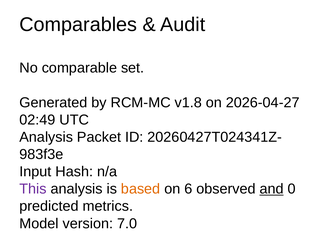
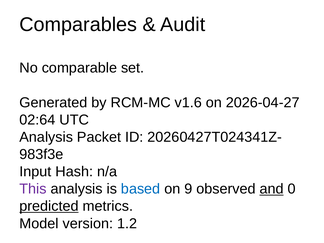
v1.8: v1.8 -> v1.6
02:49: 02:49 -> 02:64
based colour: orange -> blue
6: 6 -> 9
predicted underline: none -> present
7.0: 7.0 -> 1.2
